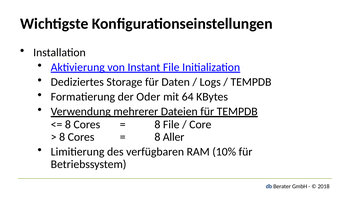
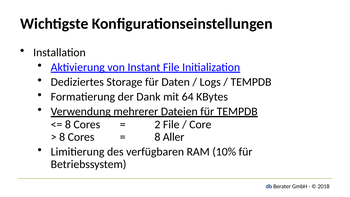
Oder: Oder -> Dank
8 at (157, 124): 8 -> 2
